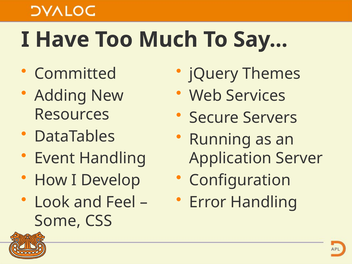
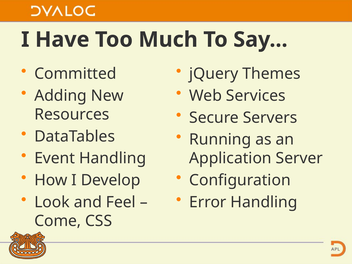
Some: Some -> Come
